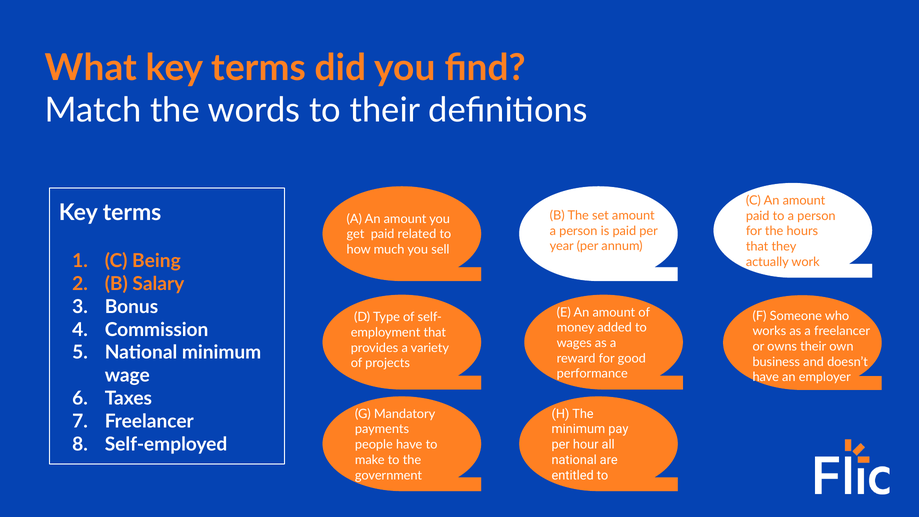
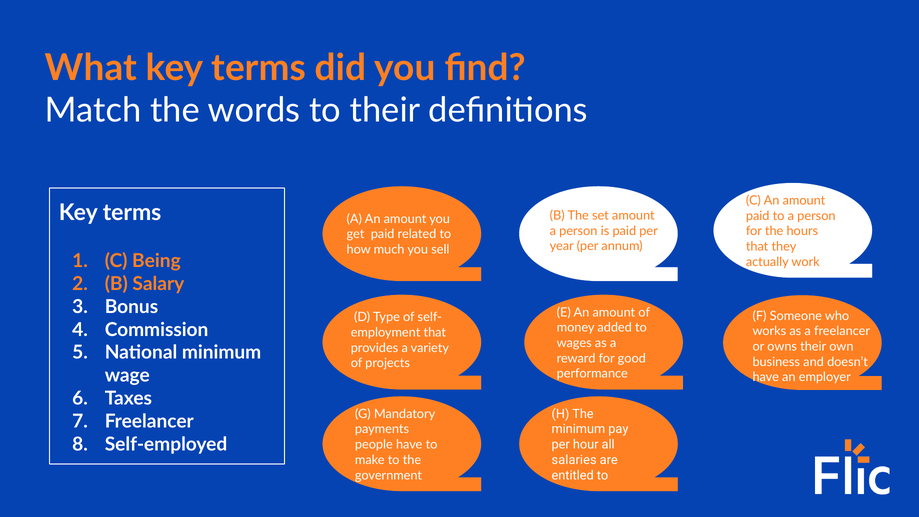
national at (574, 460): national -> salaries
